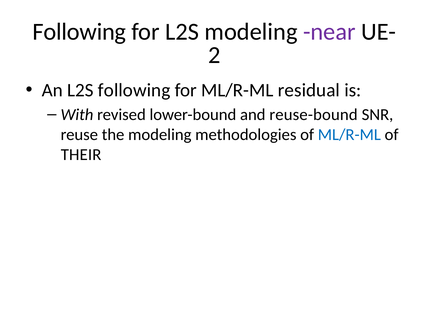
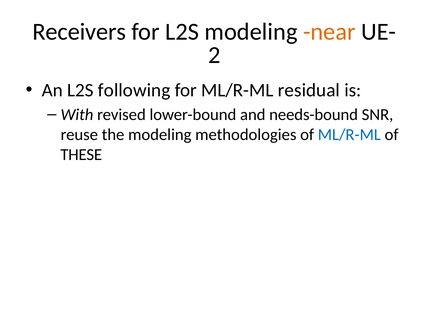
Following at (79, 32): Following -> Receivers
near colour: purple -> orange
reuse-bound: reuse-bound -> needs-bound
THEIR: THEIR -> THESE
